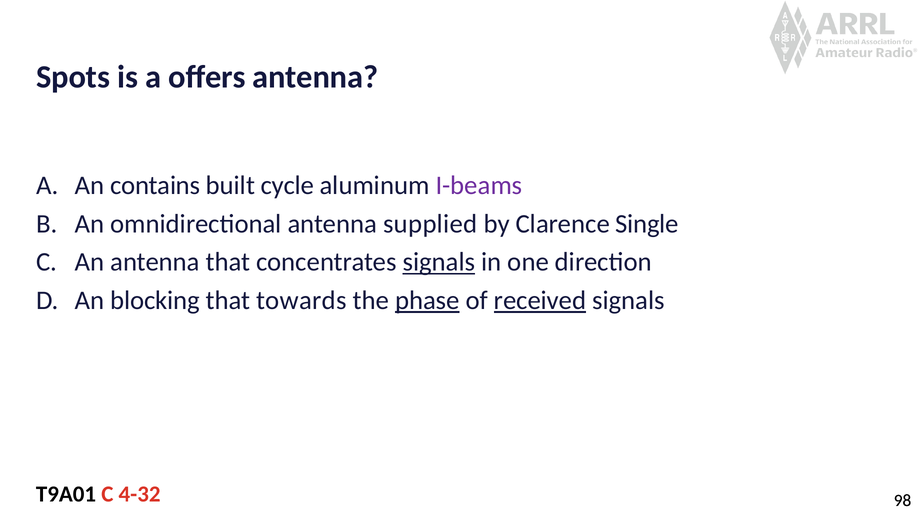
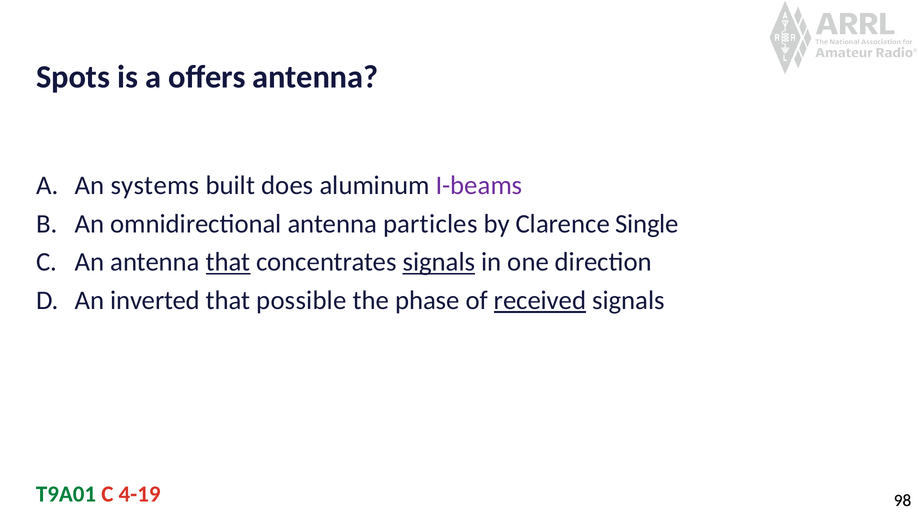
contains: contains -> systems
cycle: cycle -> does
supplied: supplied -> particles
that at (228, 262) underline: none -> present
blocking: blocking -> inverted
towards: towards -> possible
phase underline: present -> none
T9A01 colour: black -> green
4-32: 4-32 -> 4-19
